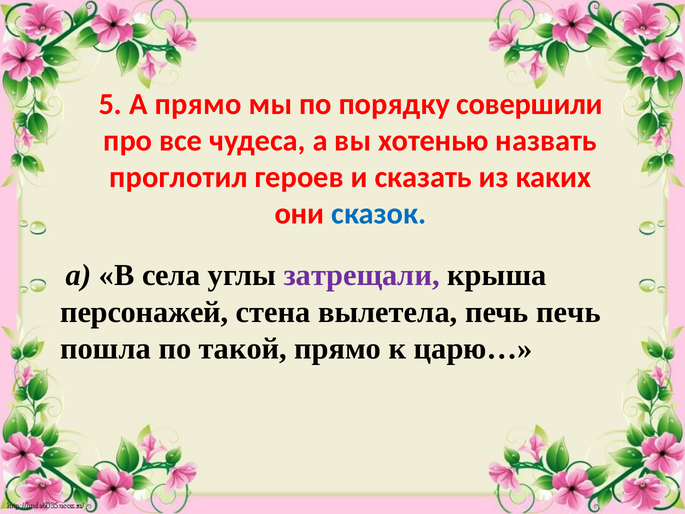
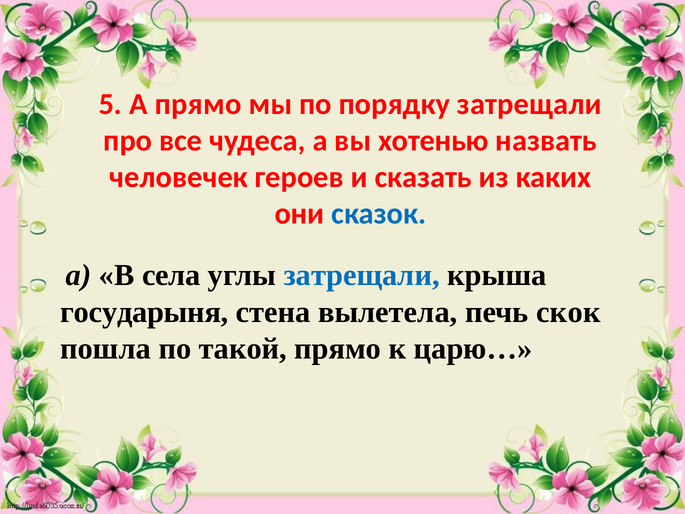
порядку совершили: совершили -> затрещали
проглотил: проглотил -> человечек
затрещали at (362, 275) colour: purple -> blue
персонажей: персонажей -> государыня
печь печь: печь -> скок
